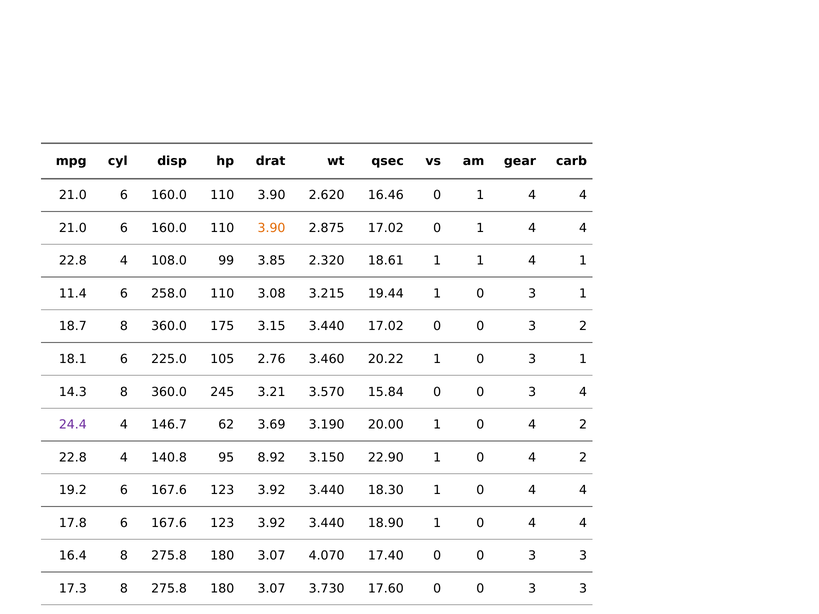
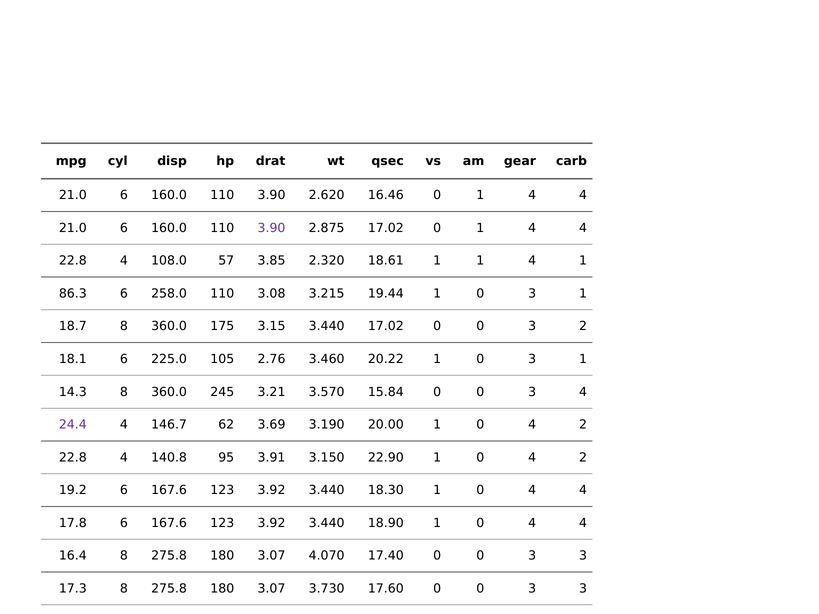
3.90 at (272, 228) colour: orange -> purple
99: 99 -> 57
11.4: 11.4 -> 86.3
8.92: 8.92 -> 3.91
